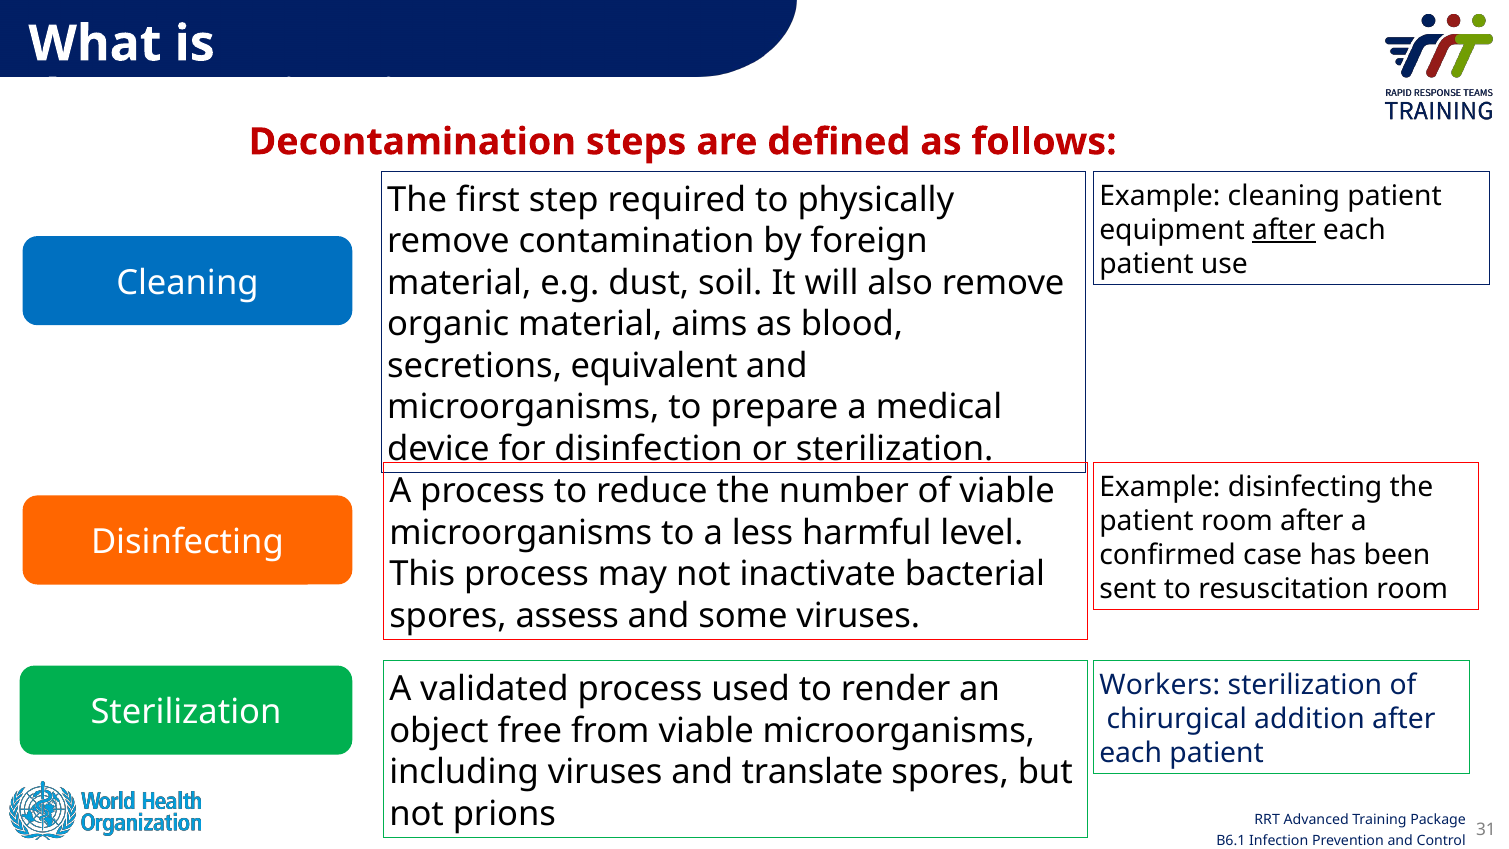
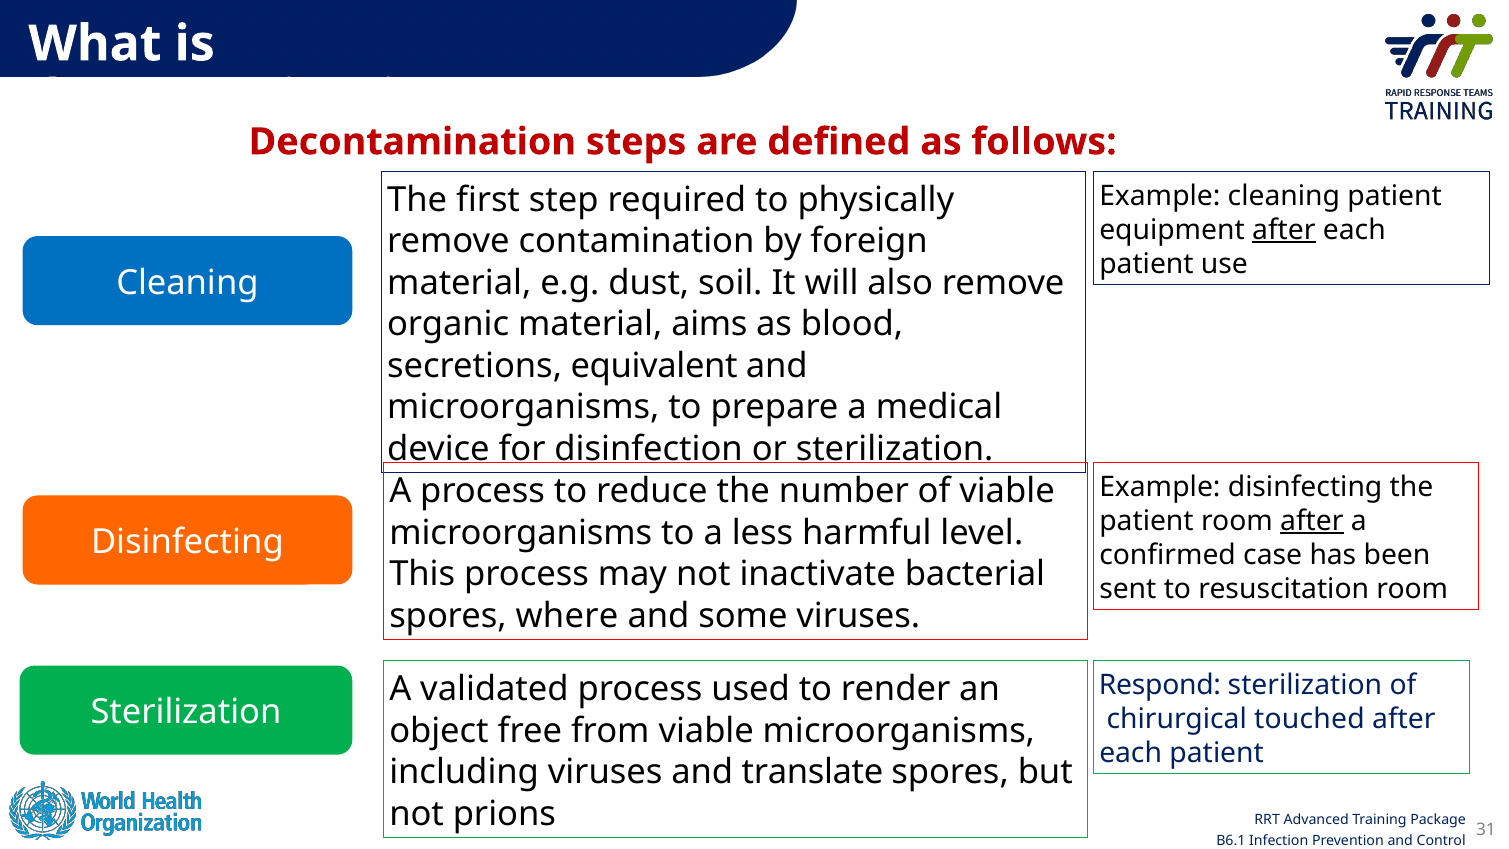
after at (1312, 521) underline: none -> present
assess: assess -> where
Workers: Workers -> Respond
addition: addition -> touched
